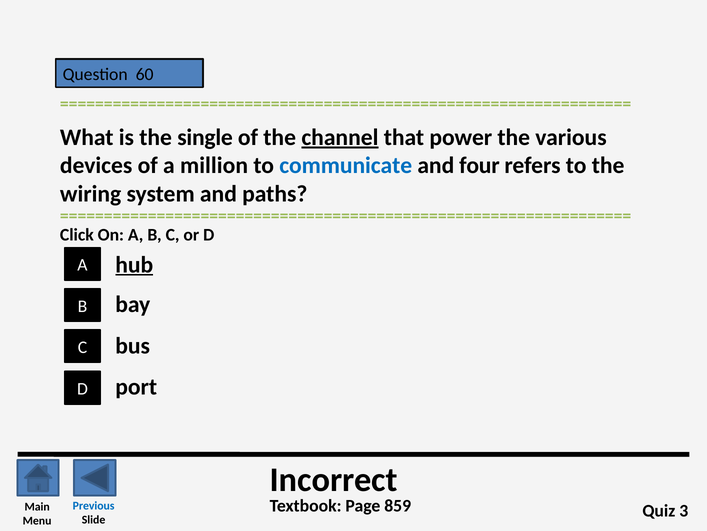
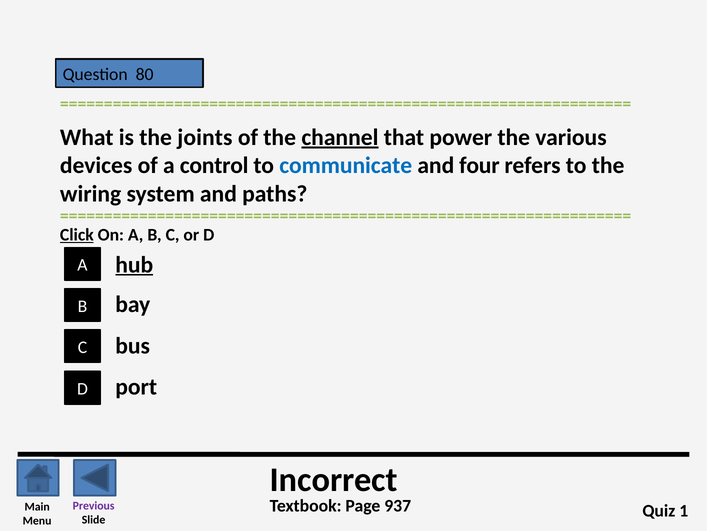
60: 60 -> 80
single: single -> joints
million: million -> control
Click underline: none -> present
859: 859 -> 937
Previous colour: blue -> purple
3: 3 -> 1
